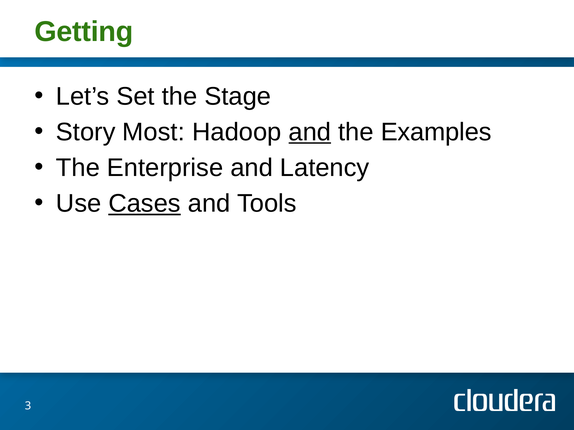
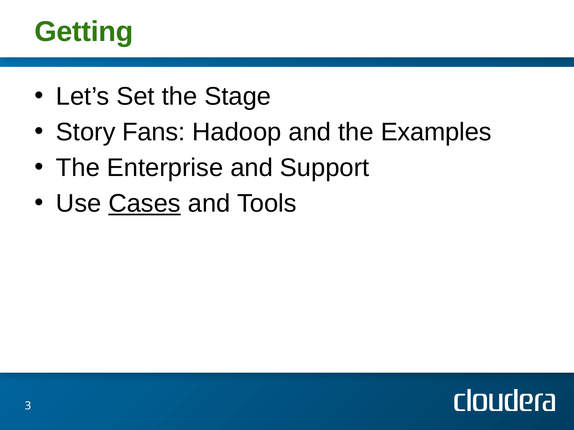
Most: Most -> Fans
and at (310, 132) underline: present -> none
Latency: Latency -> Support
